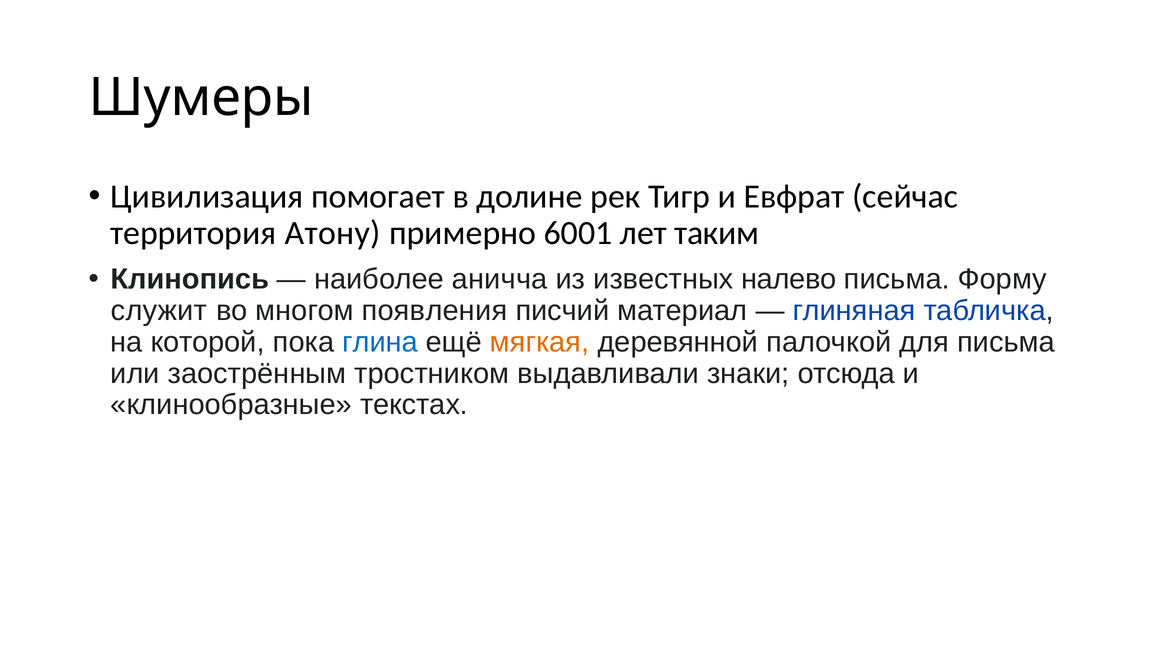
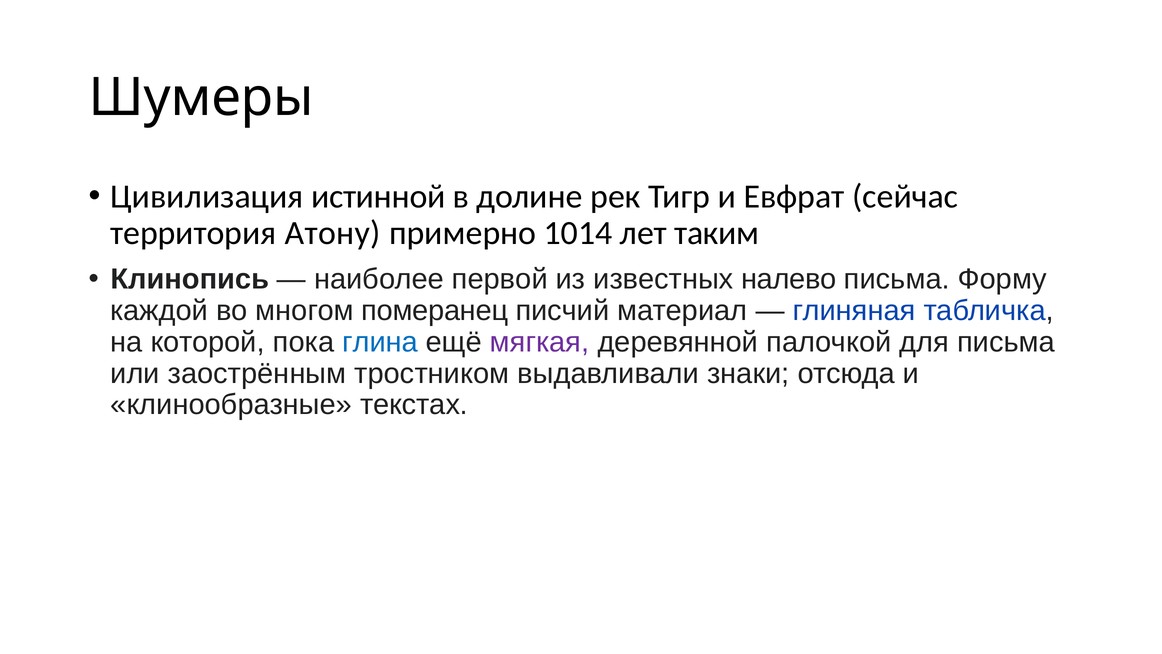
помогает: помогает -> истинной
6001: 6001 -> 1014
аничча: аничча -> первой
служит: служит -> каждой
появления: появления -> померанец
мягкая colour: orange -> purple
